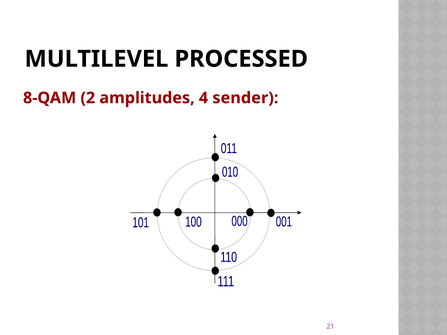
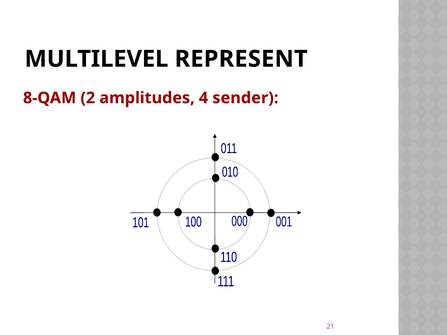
PROCESSED: PROCESSED -> REPRESENT
